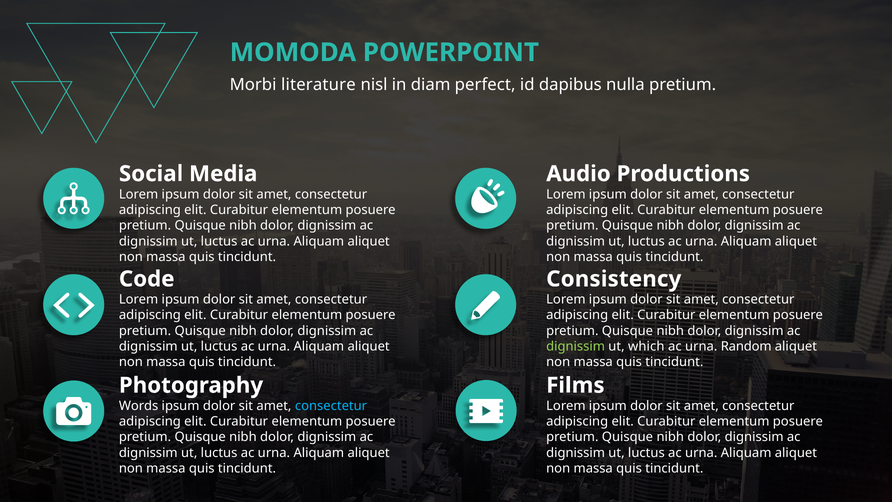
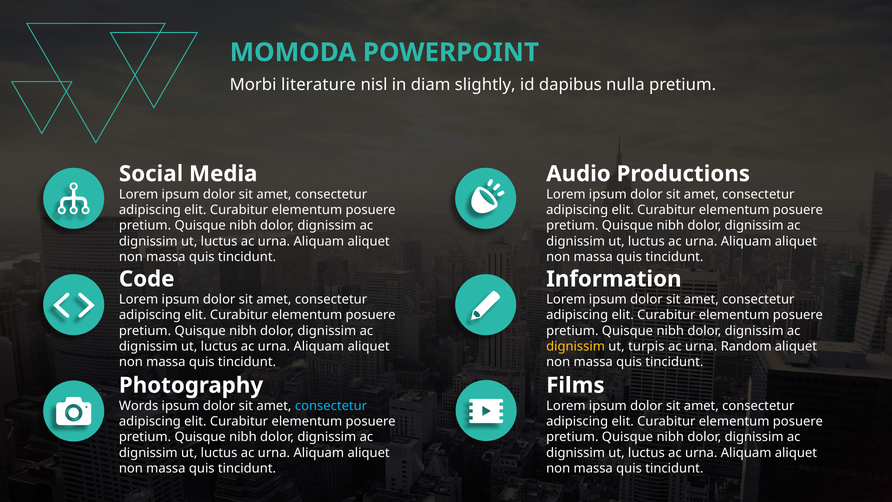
perfect: perfect -> slightly
Consistency: Consistency -> Information
dignissim at (576, 346) colour: light green -> yellow
which: which -> turpis
